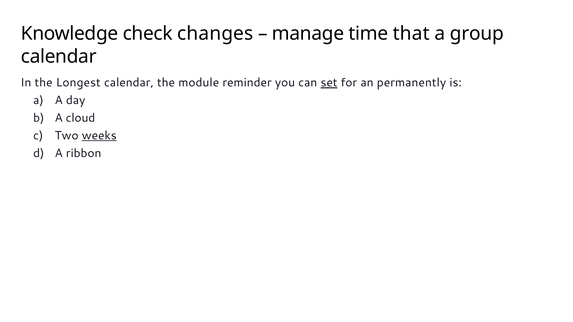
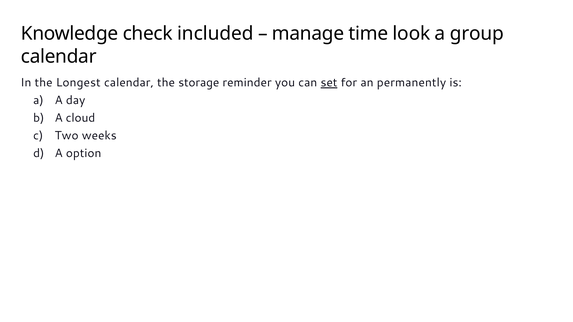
changes: changes -> included
that: that -> look
module: module -> storage
weeks underline: present -> none
ribbon: ribbon -> option
